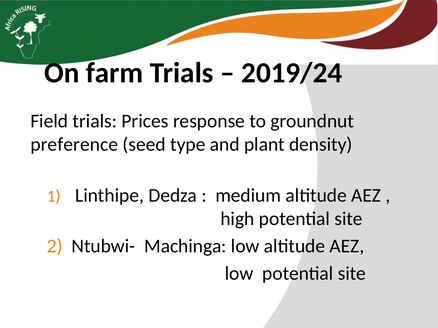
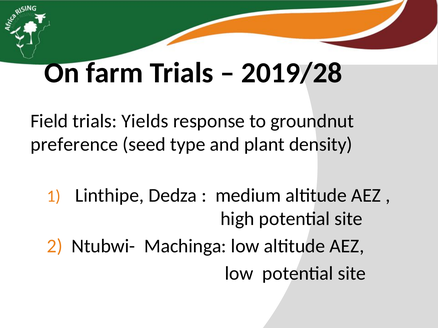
2019/24: 2019/24 -> 2019/28
Prices: Prices -> Yields
